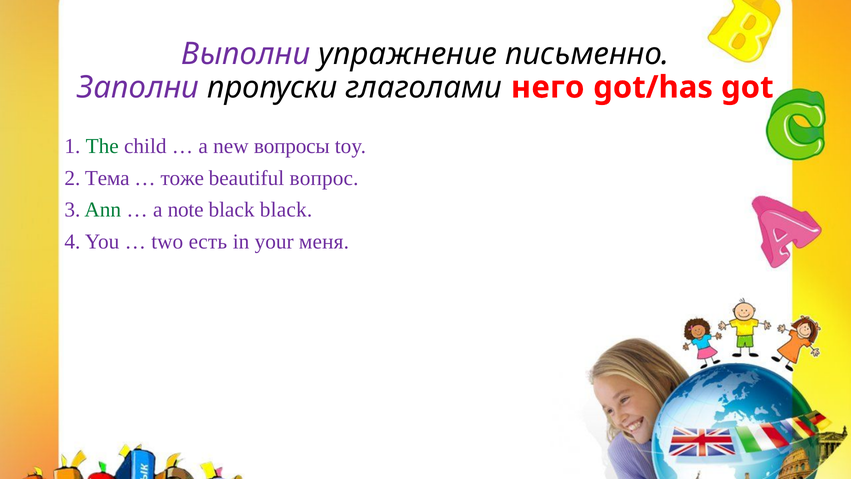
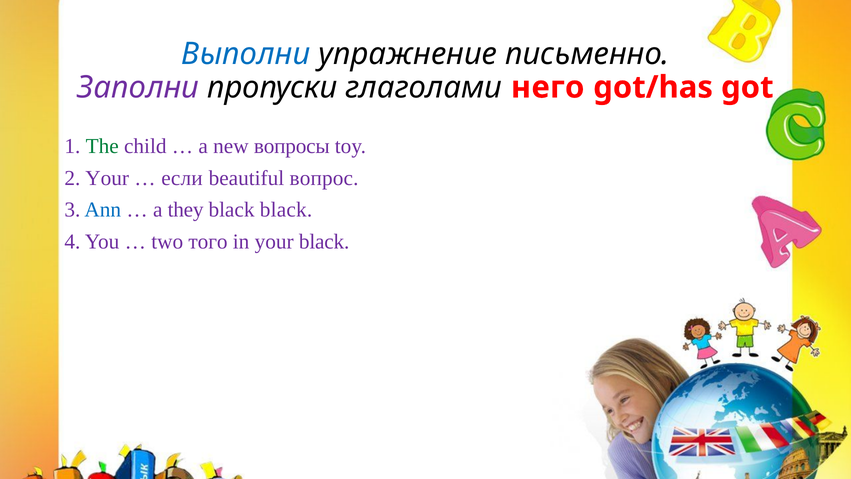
Выполни colour: purple -> blue
2 Тема: Тема -> Your
тоже: тоже -> если
Ann colour: green -> blue
note: note -> they
есть: есть -> того
your меня: меня -> black
